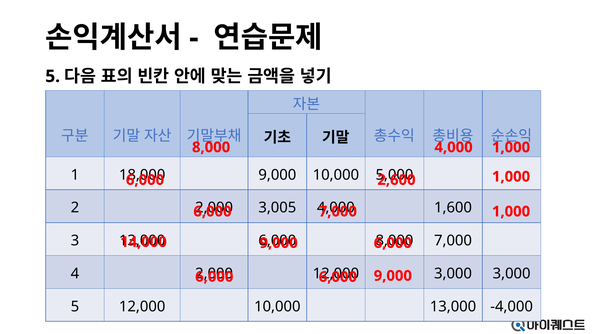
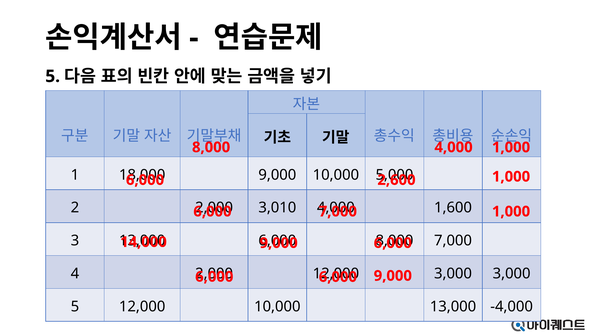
3,005: 3,005 -> 3,010
